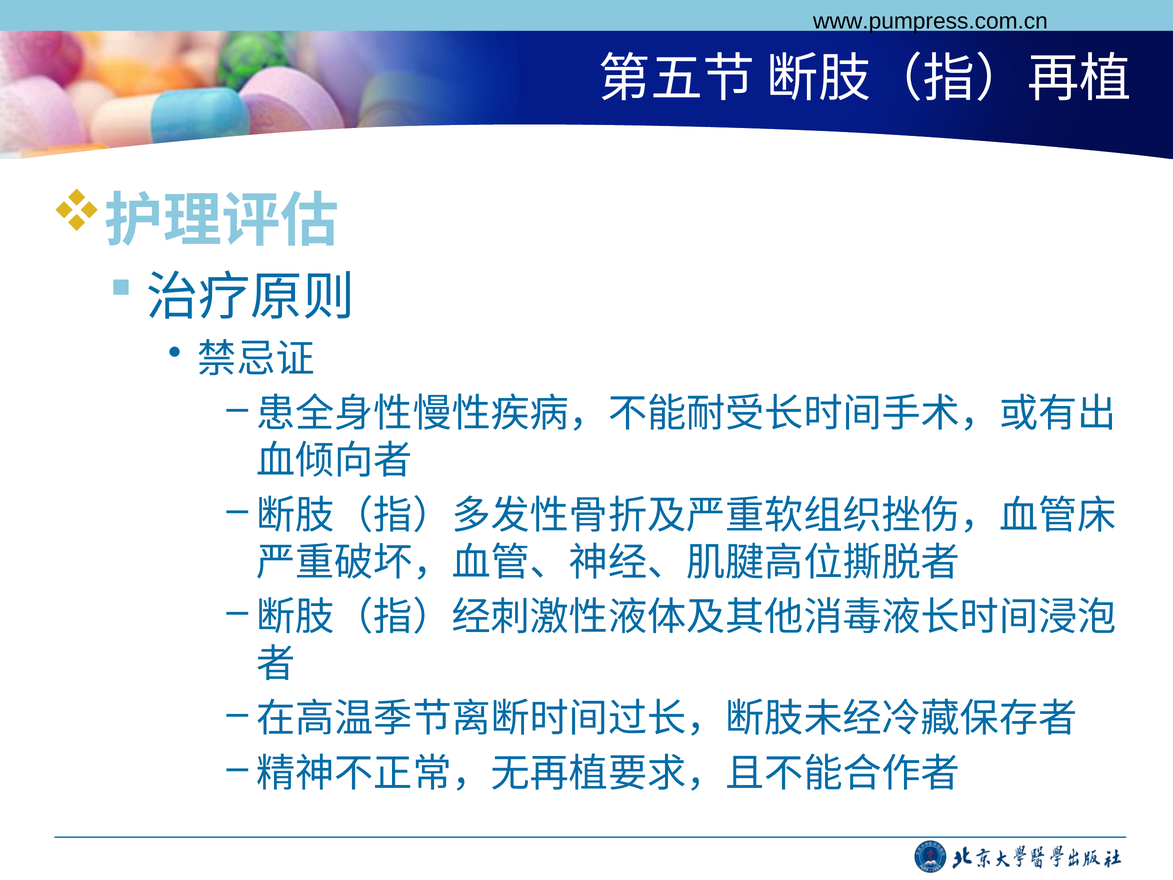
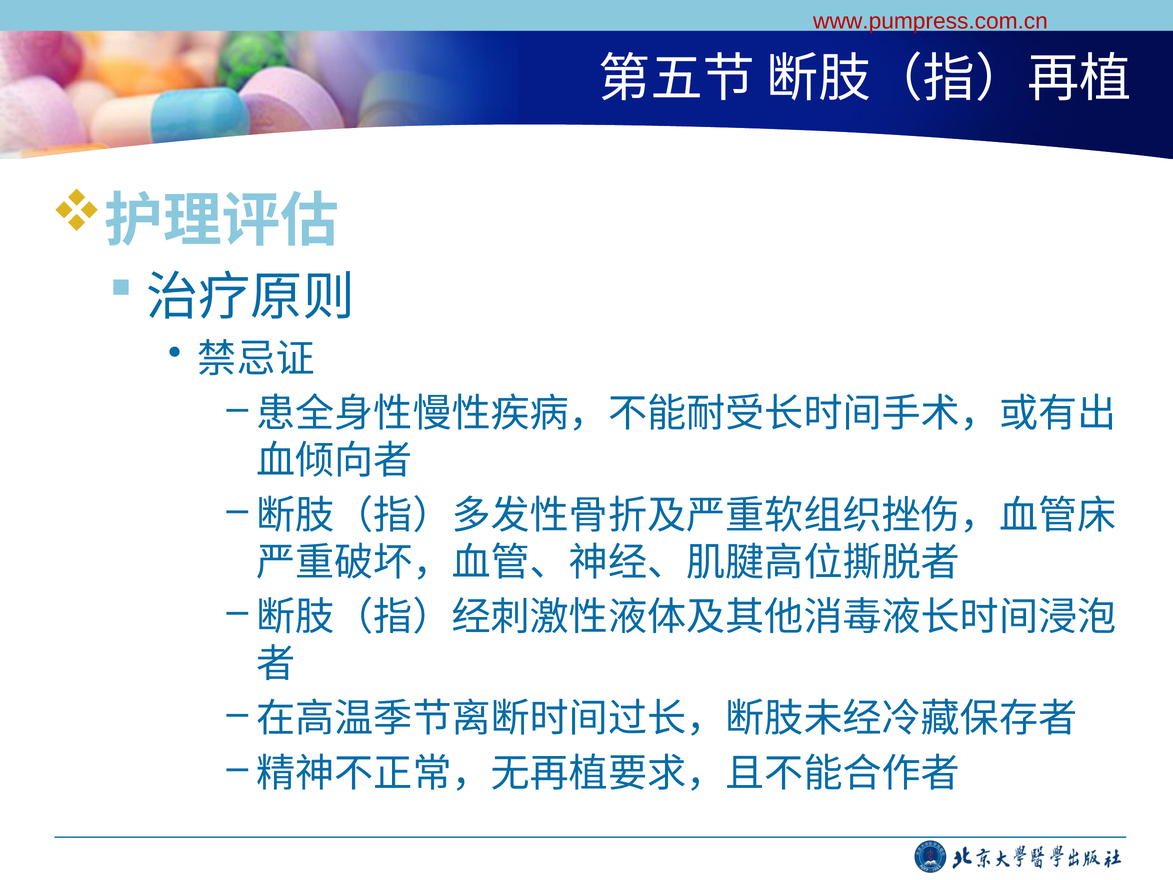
www.pumpress.com.cn colour: black -> red
